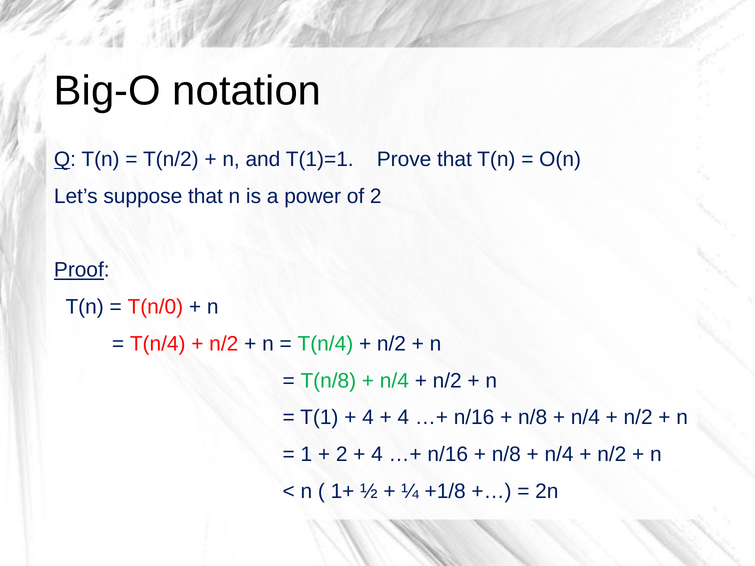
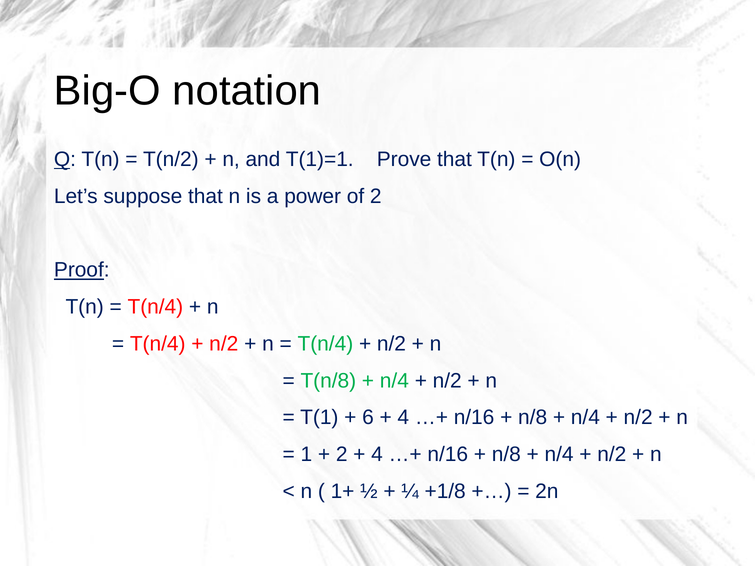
T(n/0 at (155, 307): T(n/0 -> T(n/4
4 at (368, 418): 4 -> 6
